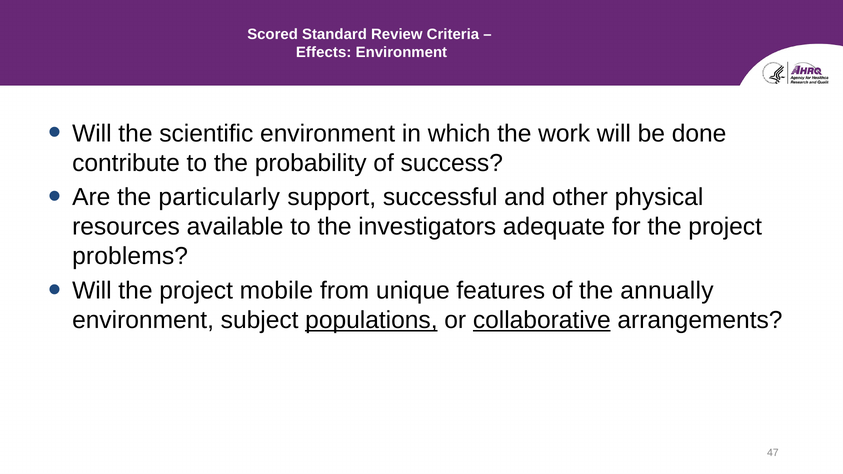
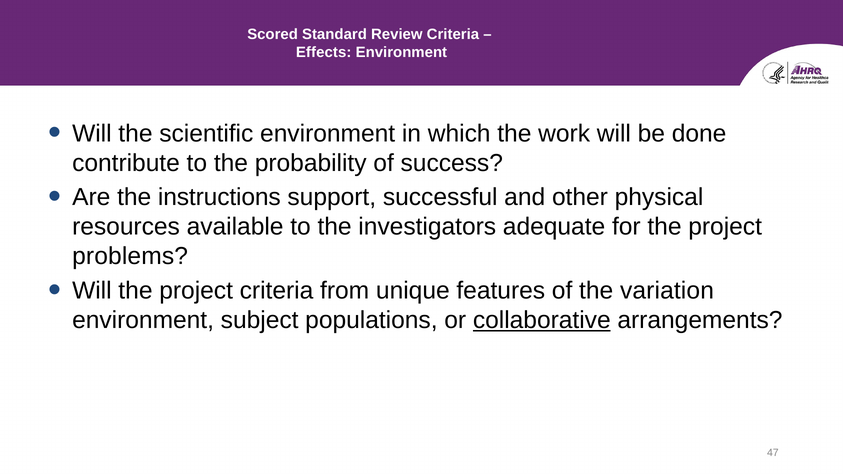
particularly: particularly -> instructions
project mobile: mobile -> criteria
annually: annually -> variation
populations underline: present -> none
